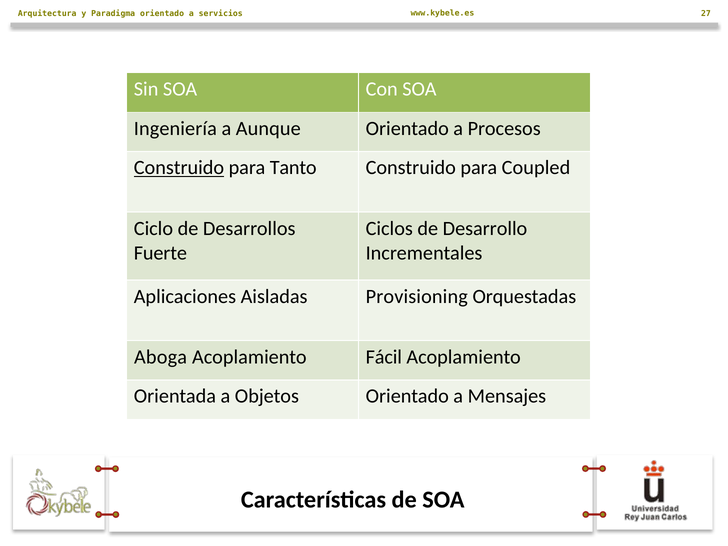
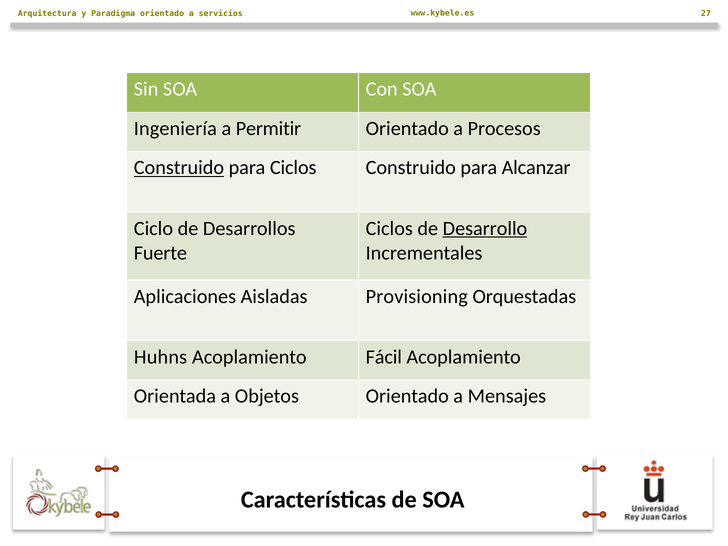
Aunque: Aunque -> Permitir
para Tanto: Tanto -> Ciclos
Coupled: Coupled -> Alcanzar
Desarrollo underline: none -> present
Aboga: Aboga -> Huhns
